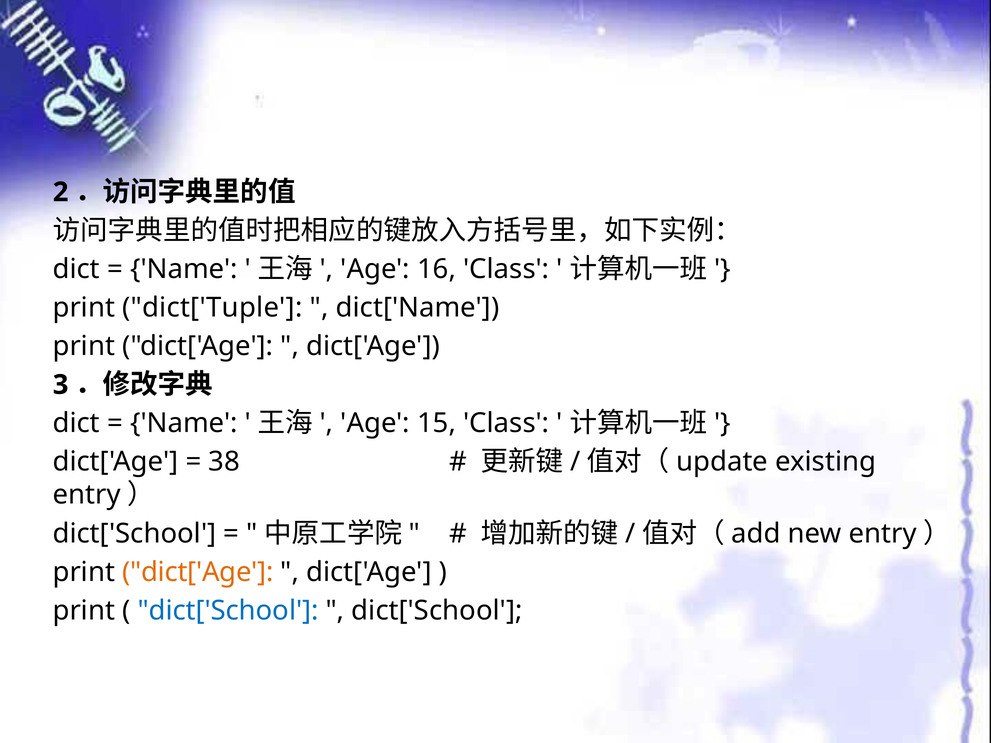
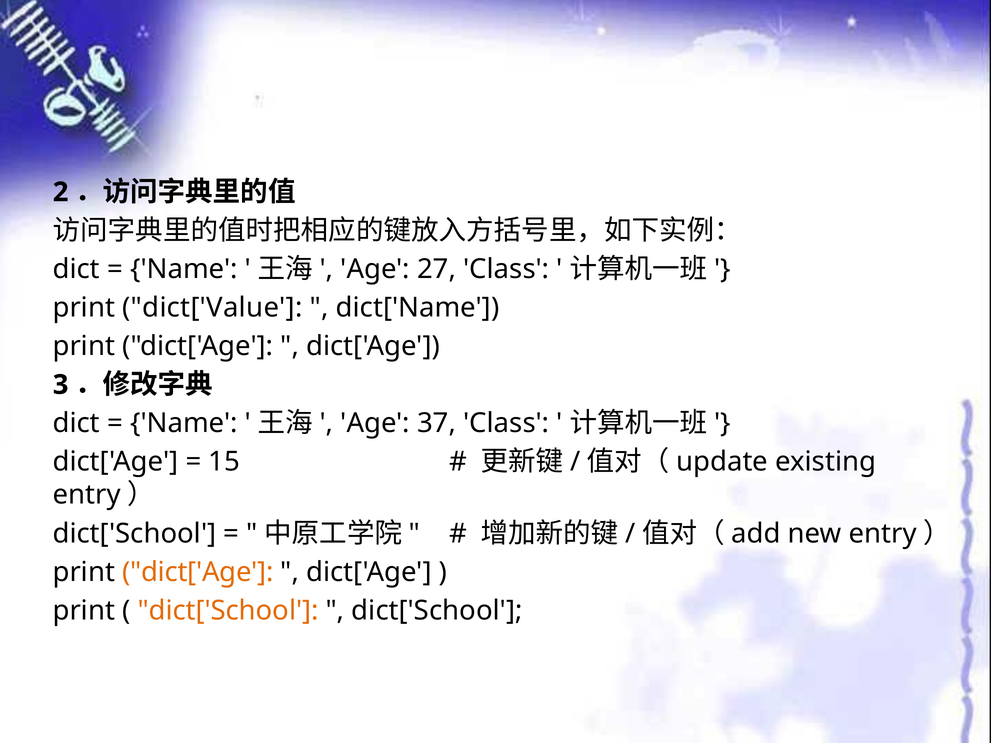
16: 16 -> 27
dict['Tuple: dict['Tuple -> dict['Value
15: 15 -> 37
38: 38 -> 15
dict['School at (228, 611) colour: blue -> orange
